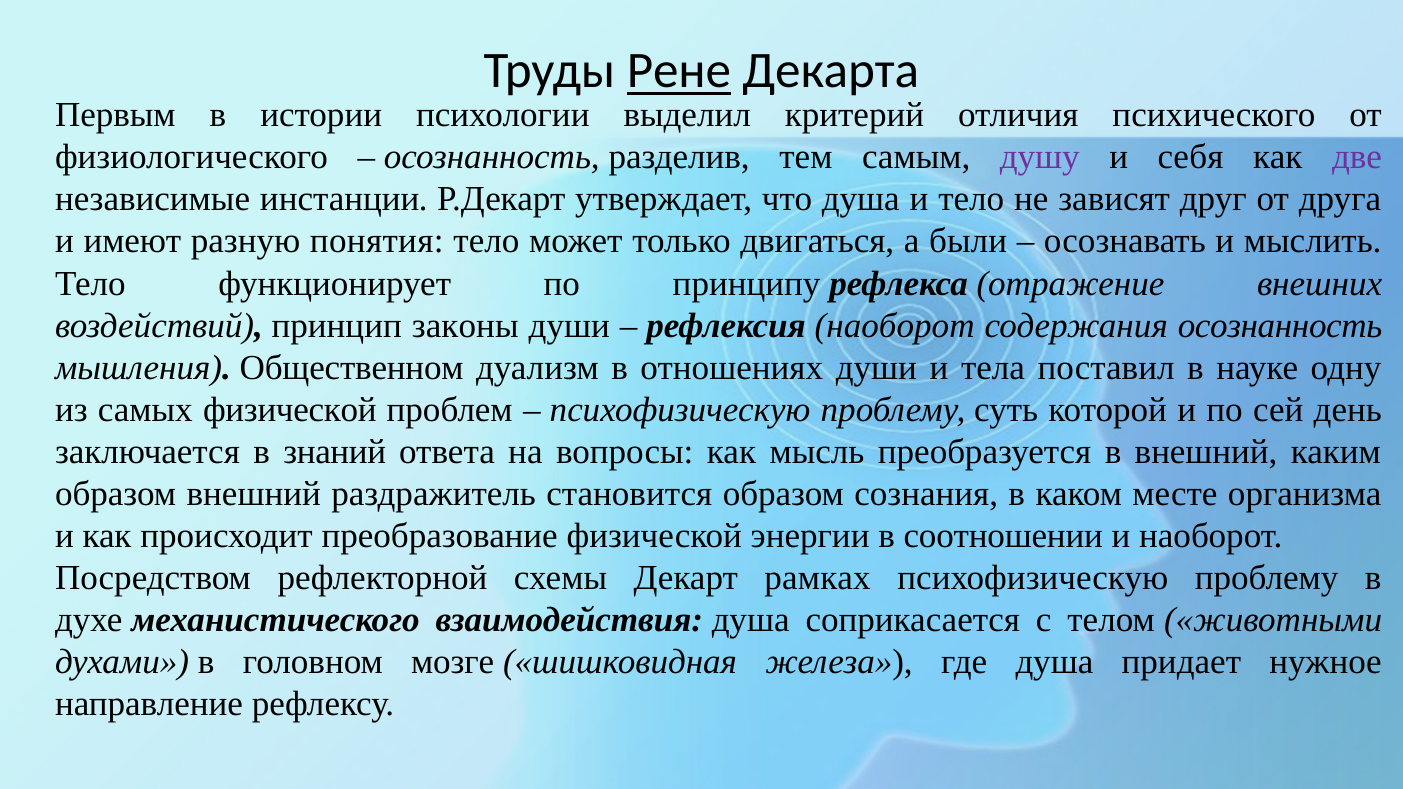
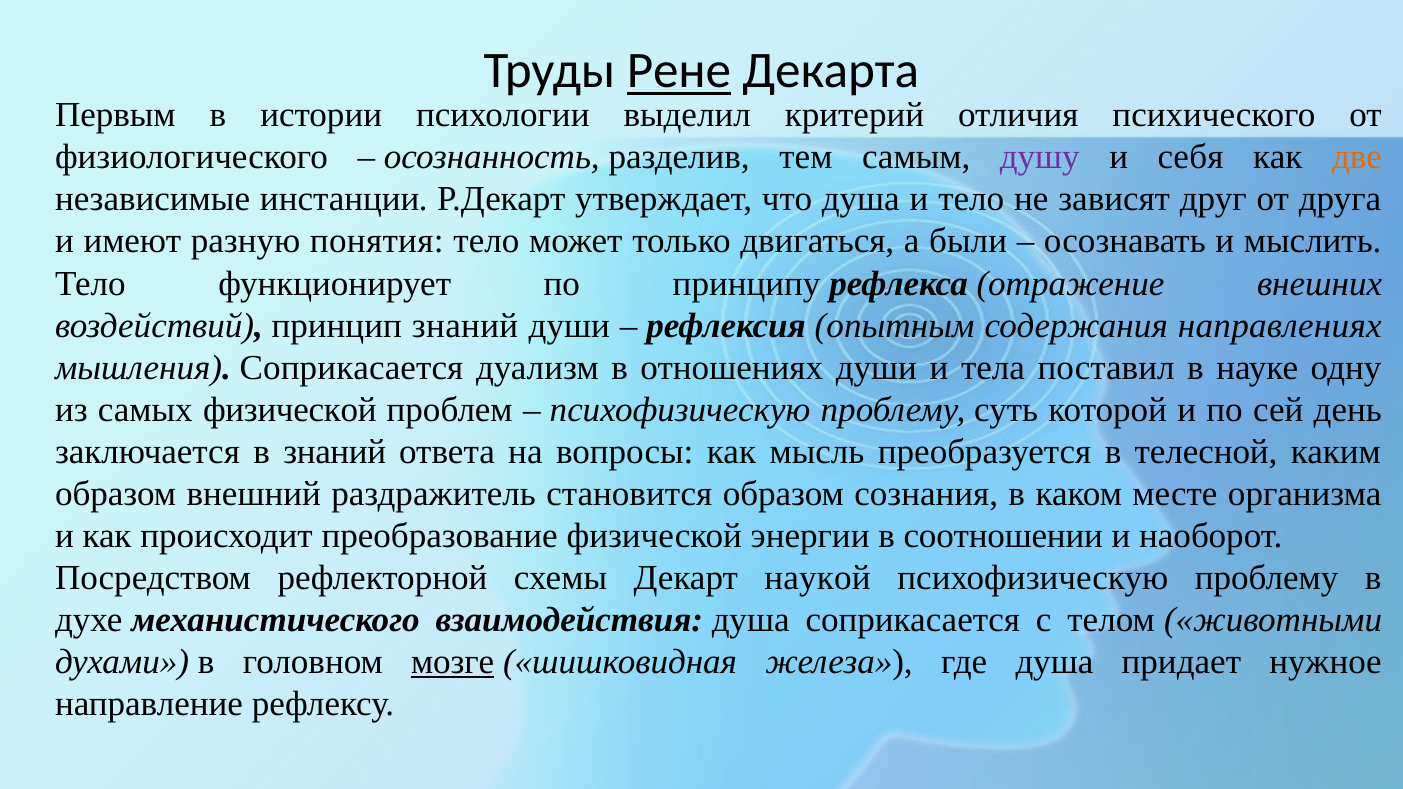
две colour: purple -> orange
принцип законы: законы -> знаний
рефлексия наоборот: наоборот -> опытным
содержания осознанность: осознанность -> направлениях
мышления Общественном: Общественном -> Соприкасается
в внешний: внешний -> телесной
рамках: рамках -> наукой
мозге underline: none -> present
